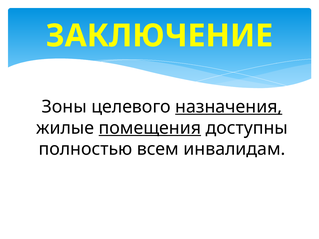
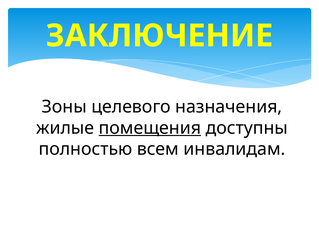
назначения underline: present -> none
